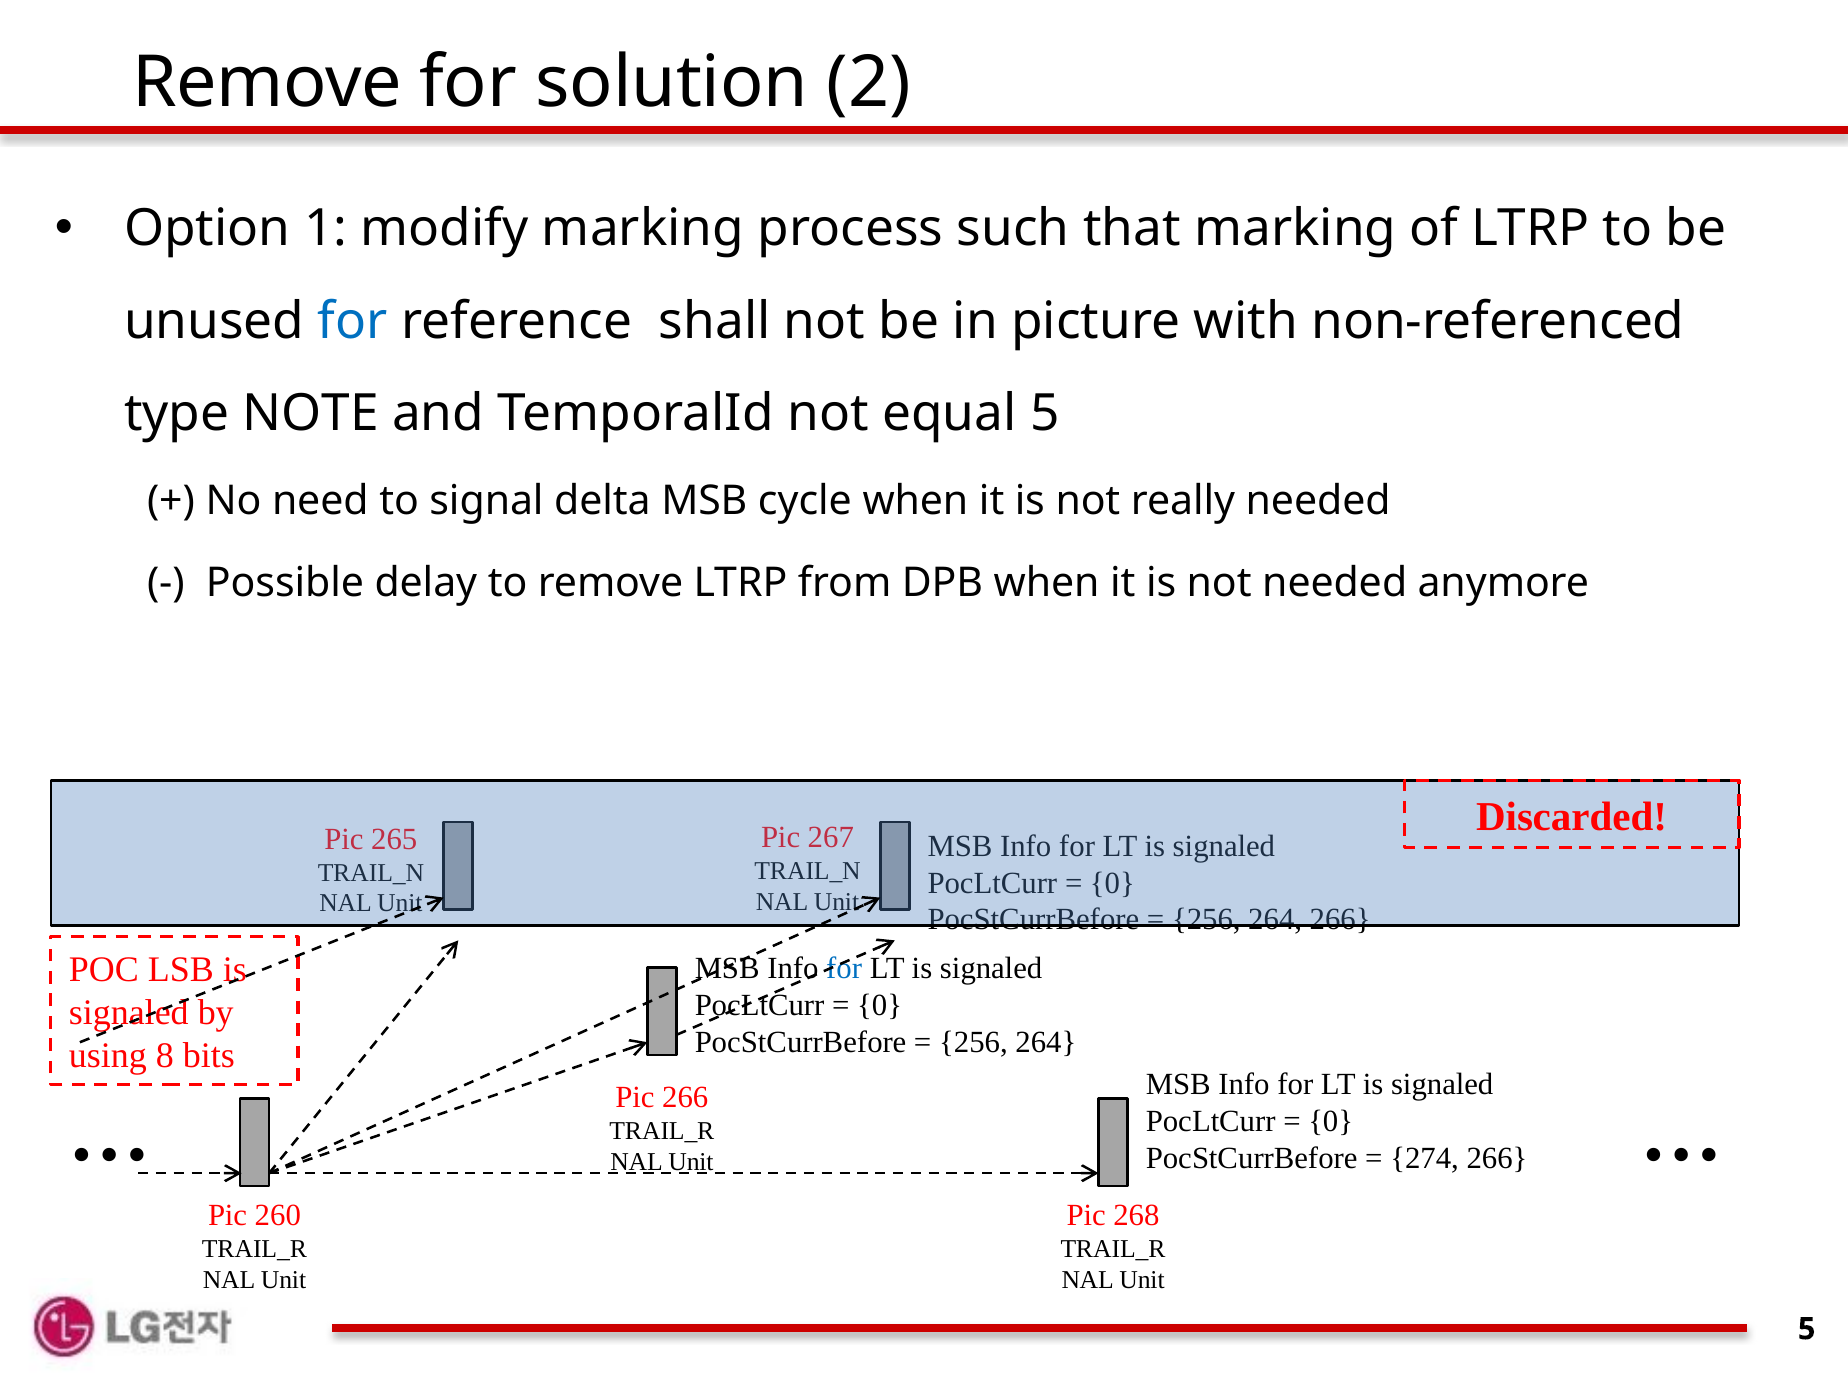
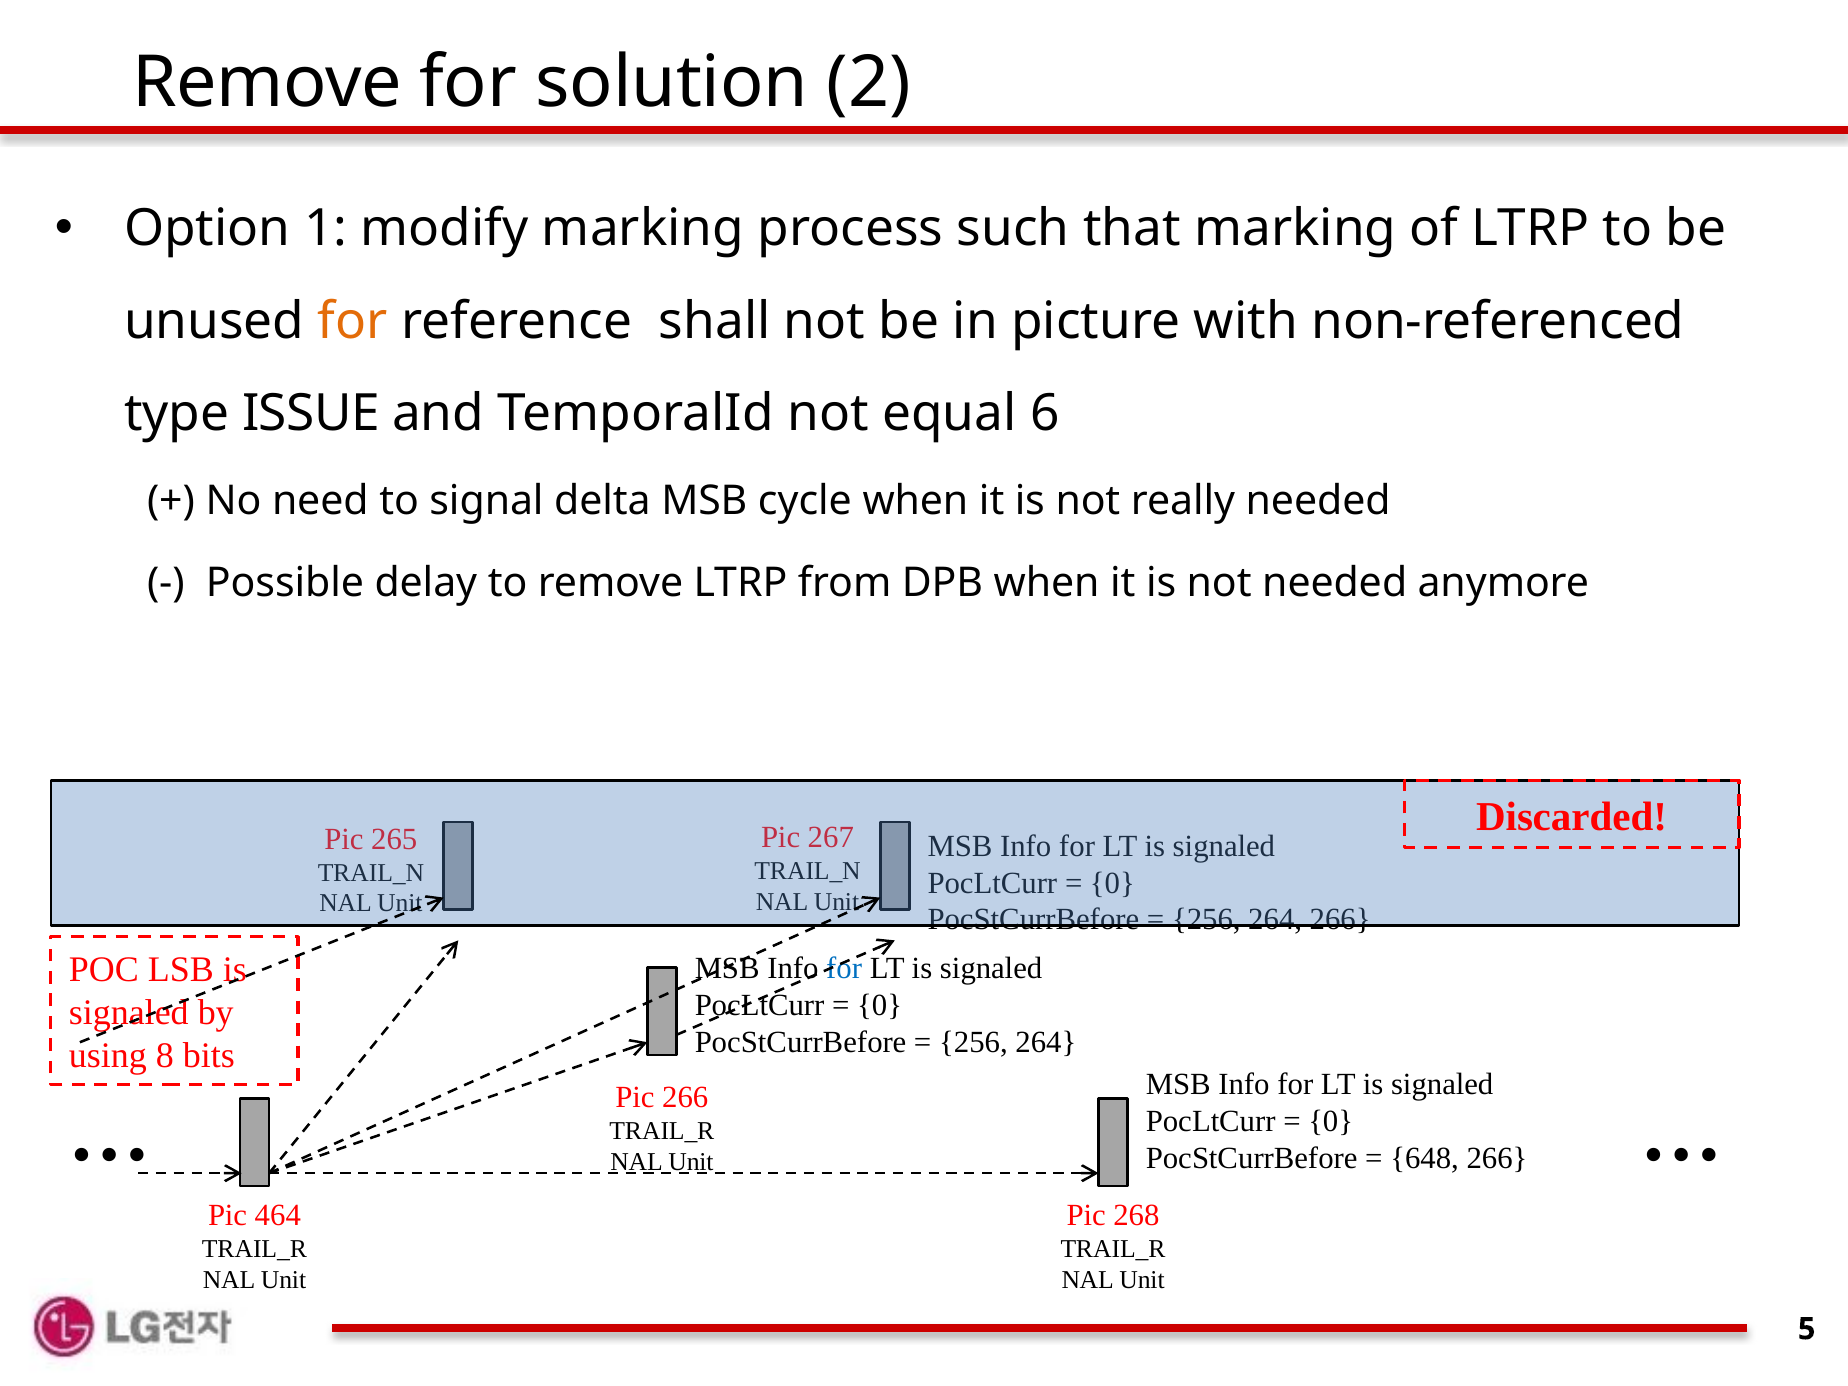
for at (353, 321) colour: blue -> orange
NOTE: NOTE -> ISSUE
equal 5: 5 -> 6
274: 274 -> 648
260: 260 -> 464
